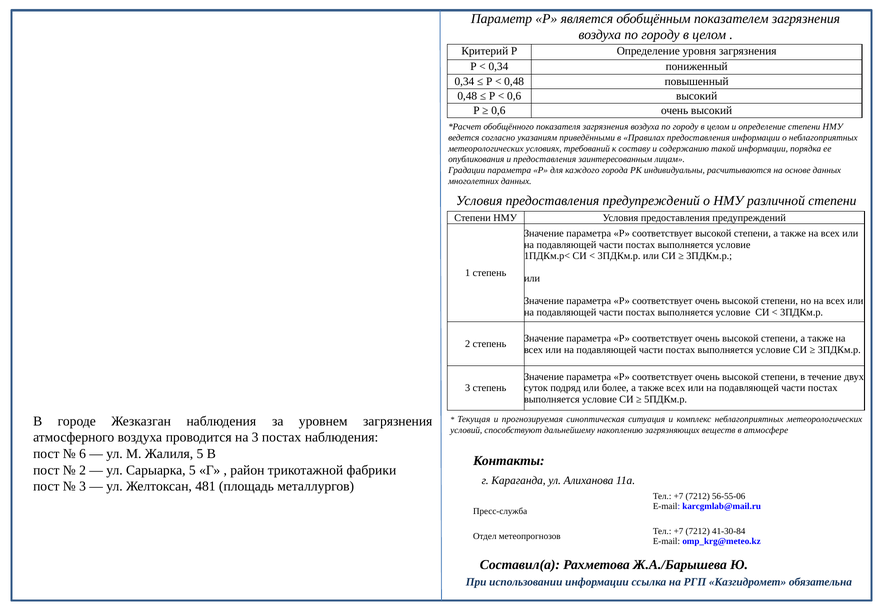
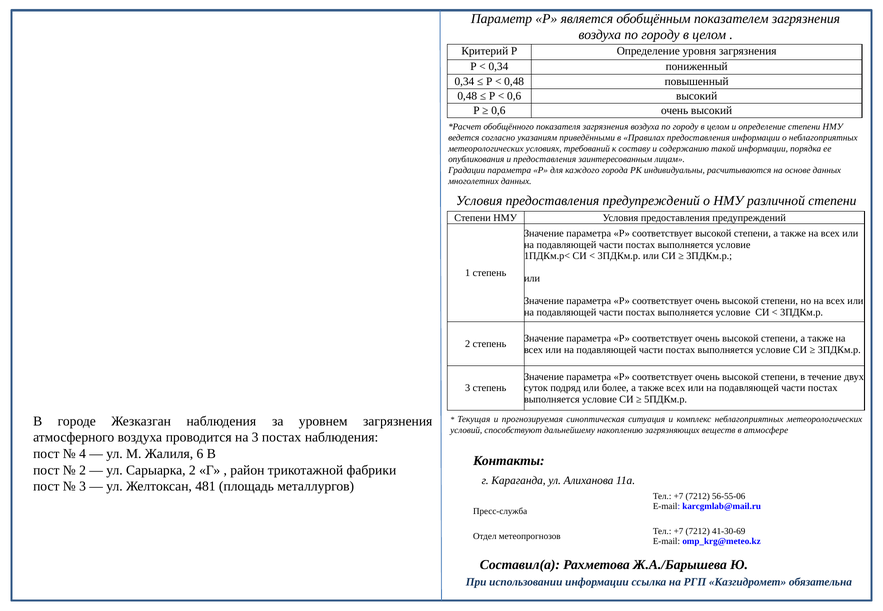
6: 6 -> 4
Жалиля 5: 5 -> 6
Сарыарка 5: 5 -> 2
41-30-84: 41-30-84 -> 41-30-69
